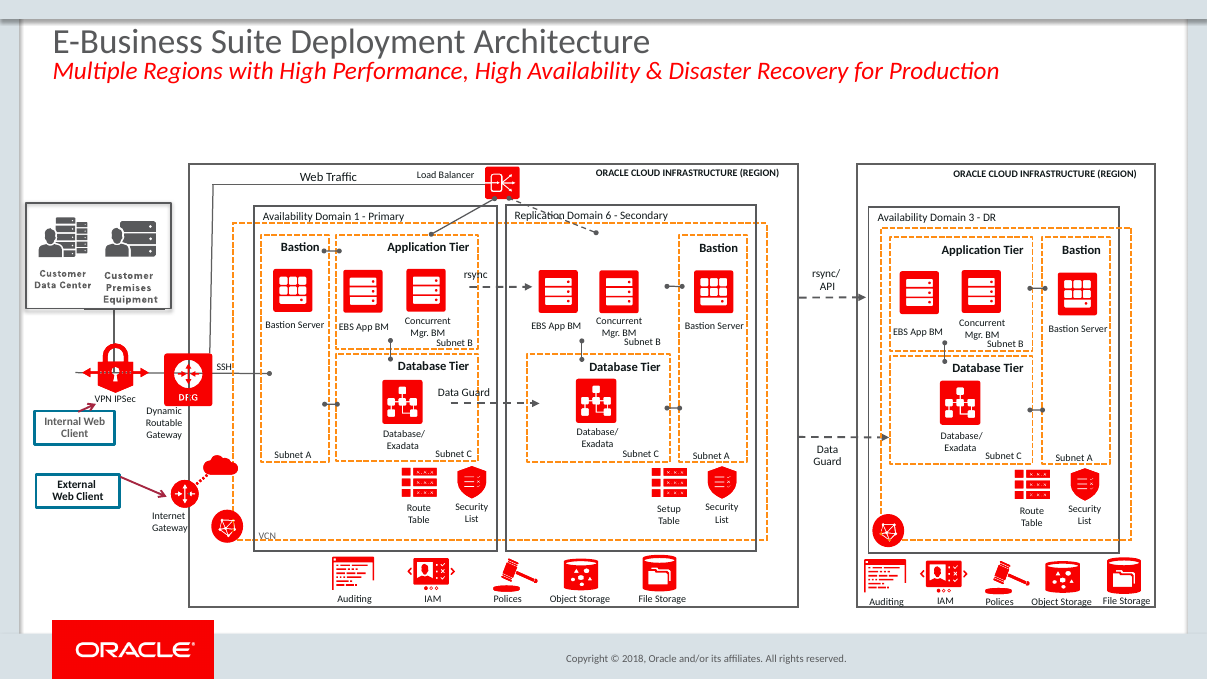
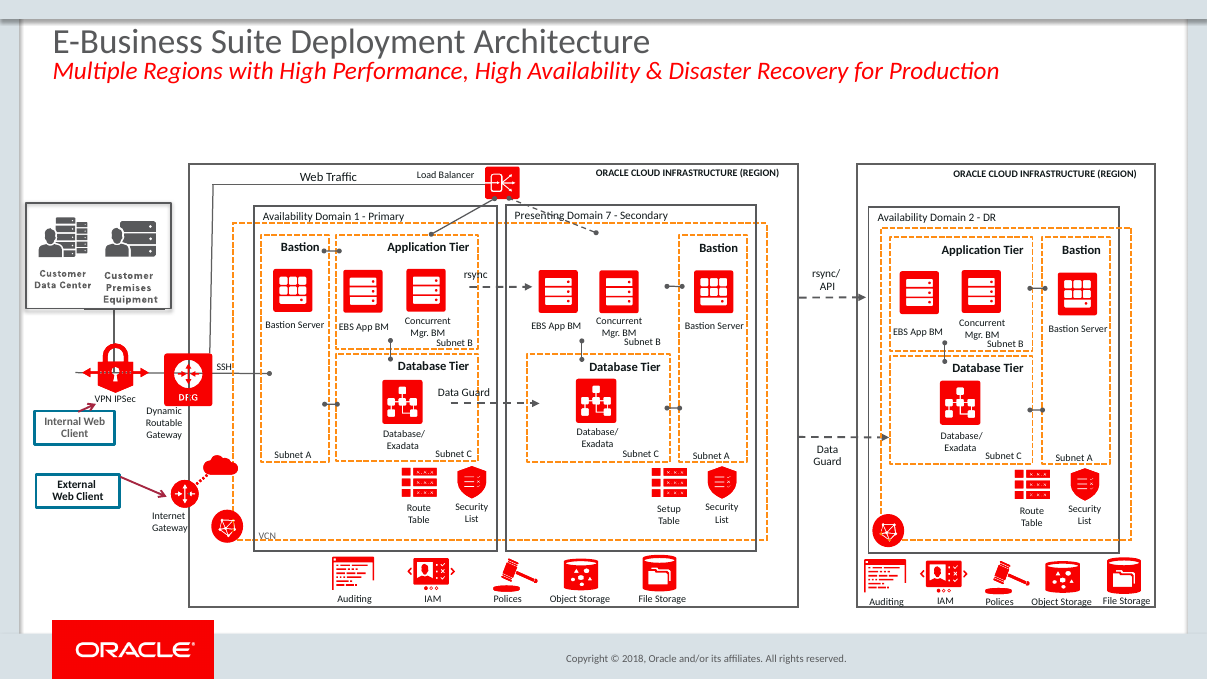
Replication: Replication -> Presenting
6: 6 -> 7
3: 3 -> 2
